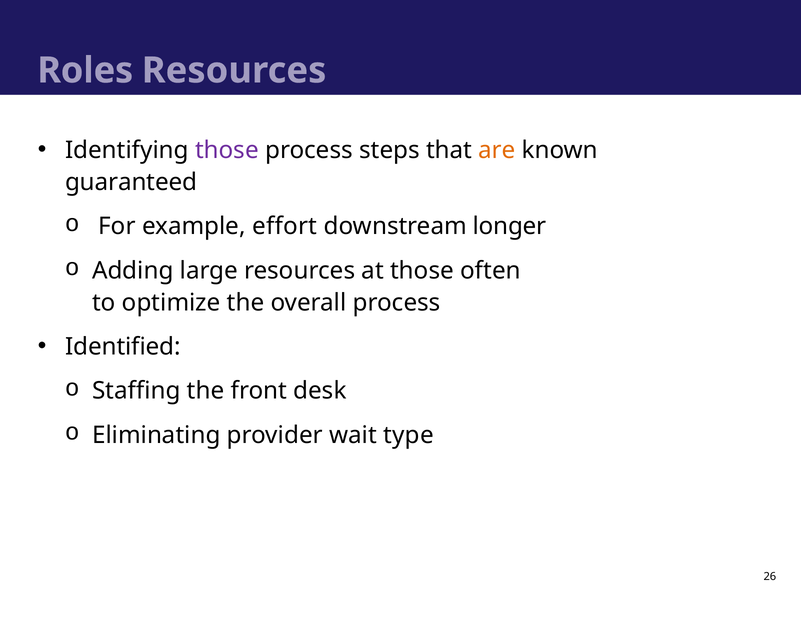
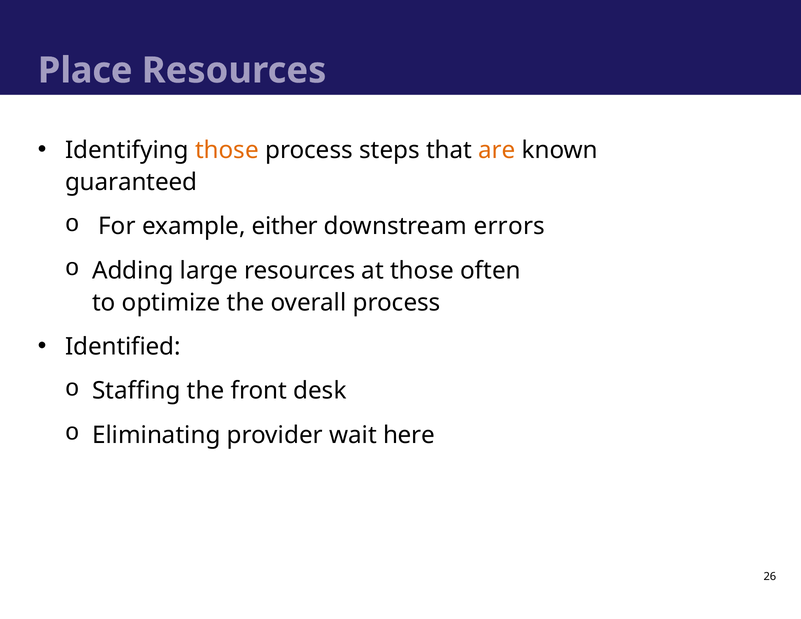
Roles: Roles -> Place
those at (227, 150) colour: purple -> orange
effort: effort -> either
longer: longer -> errors
type: type -> here
